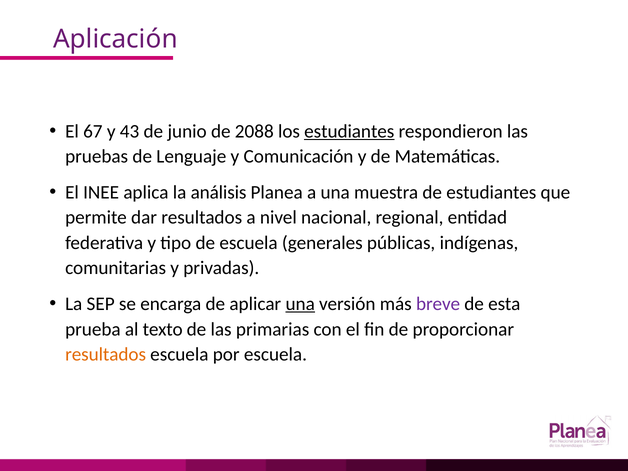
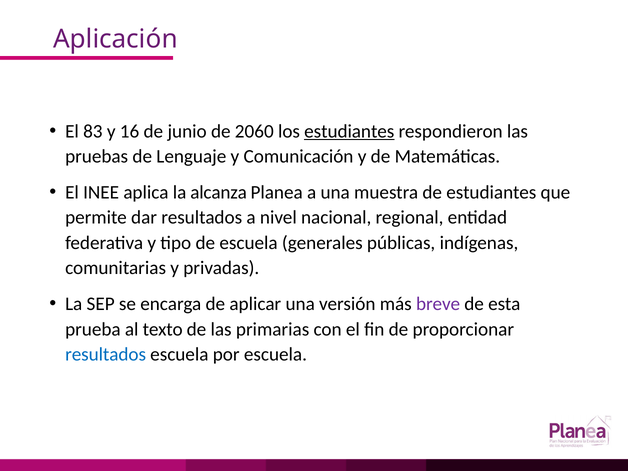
67: 67 -> 83
43: 43 -> 16
2088: 2088 -> 2060
análisis: análisis -> alcanza
una at (300, 304) underline: present -> none
resultados at (106, 354) colour: orange -> blue
